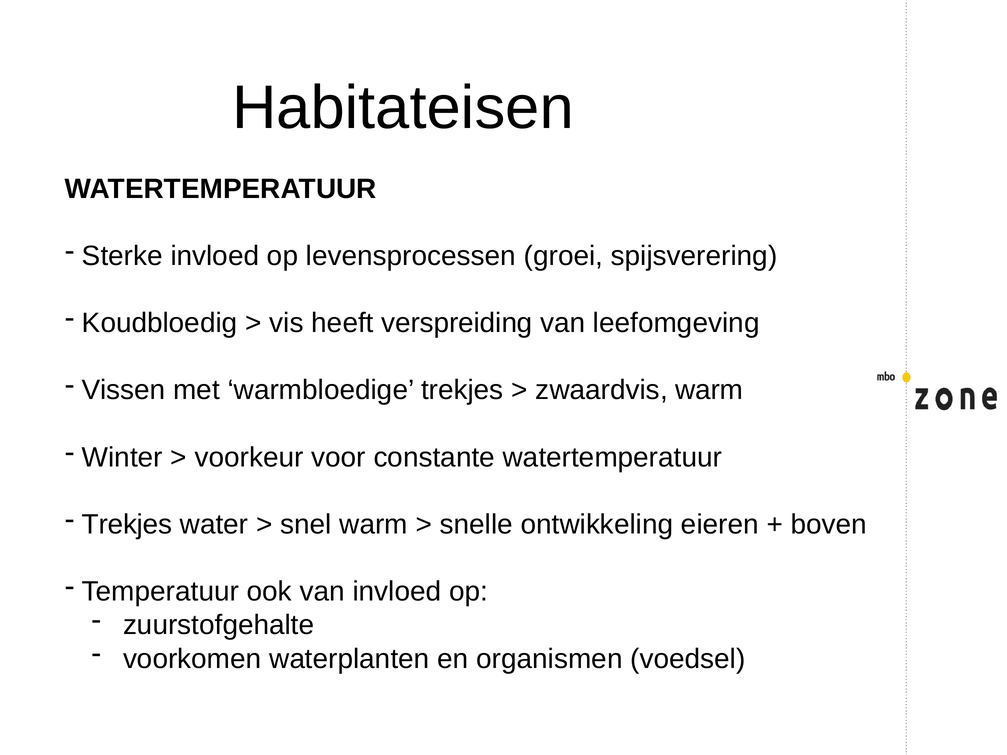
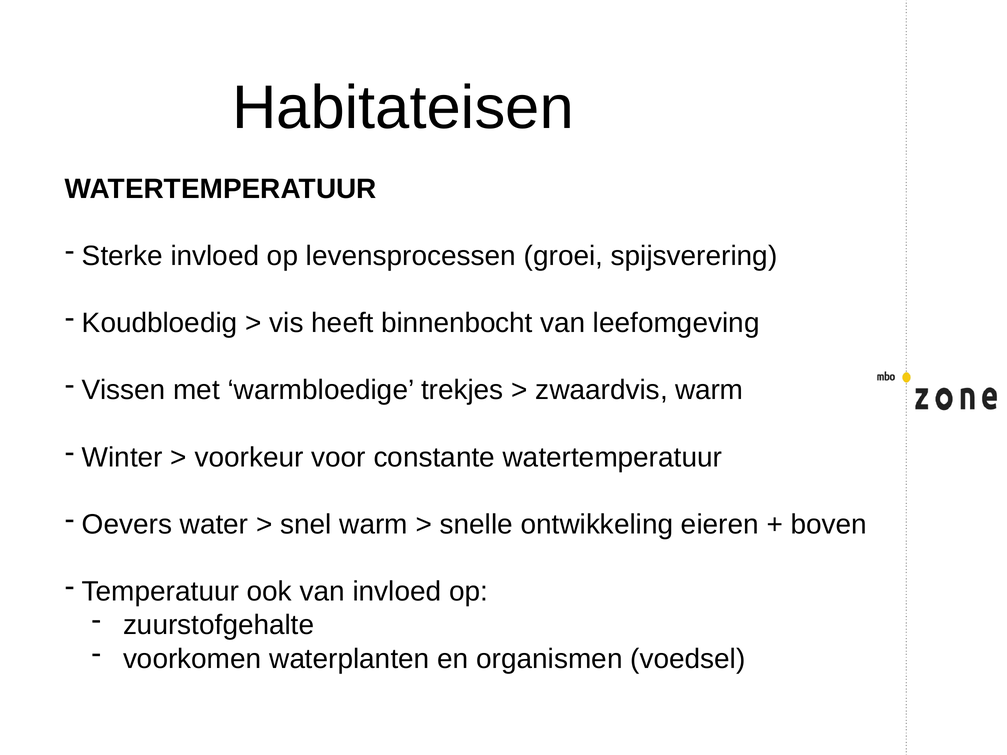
verspreiding: verspreiding -> binnenbocht
Trekjes at (127, 525): Trekjes -> Oevers
